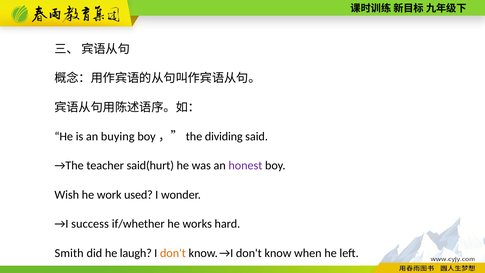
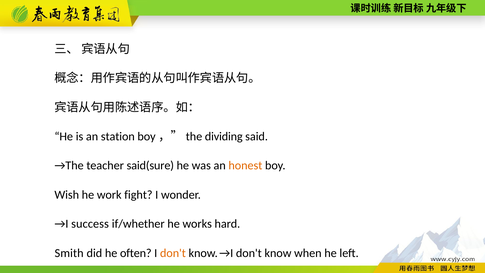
buying: buying -> station
said(hurt: said(hurt -> said(sure
honest colour: purple -> orange
used: used -> fight
laugh: laugh -> often
